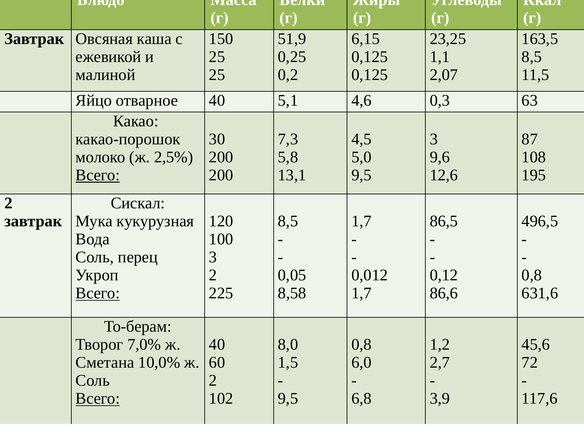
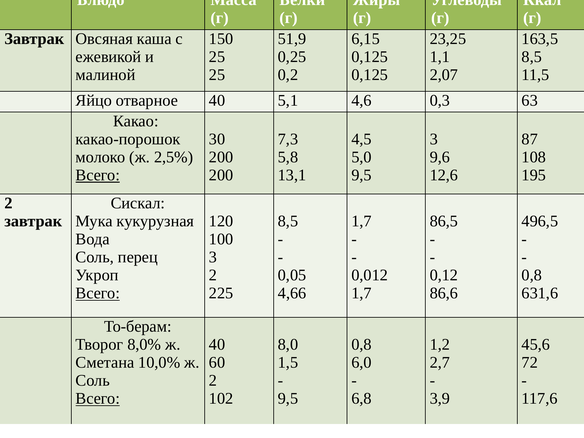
8,58: 8,58 -> 4,66
7,0%: 7,0% -> 8,0%
